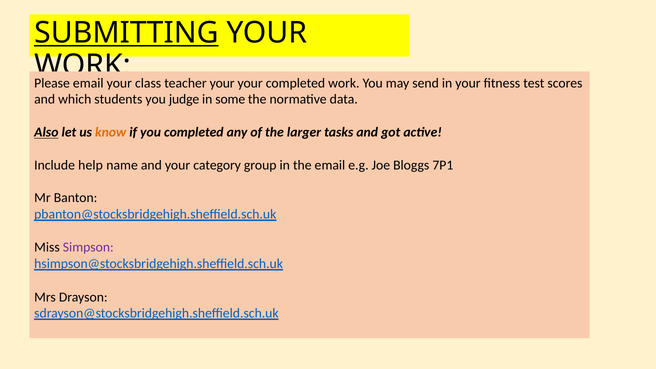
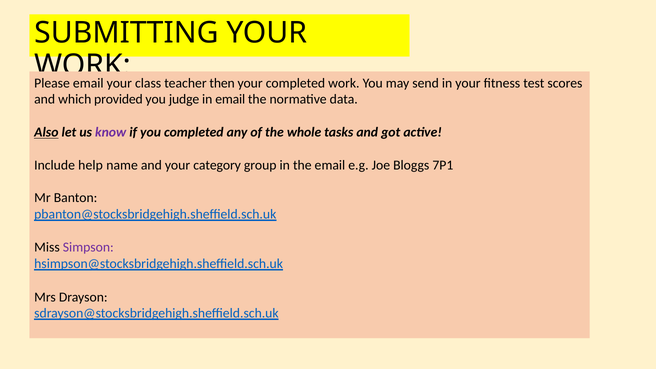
SUBMITTING underline: present -> none
teacher your: your -> then
students: students -> provided
in some: some -> email
know colour: orange -> purple
larger: larger -> whole
